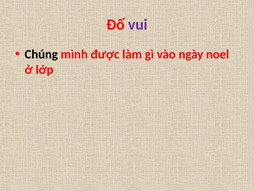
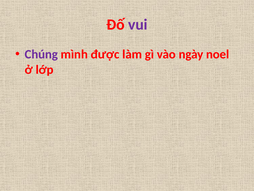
Chúng colour: black -> purple
